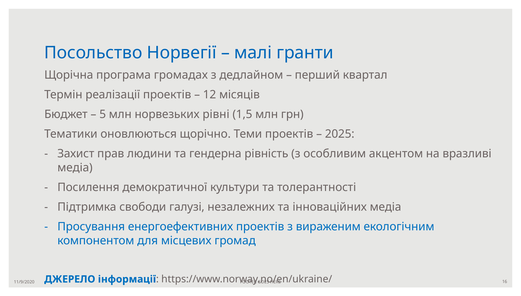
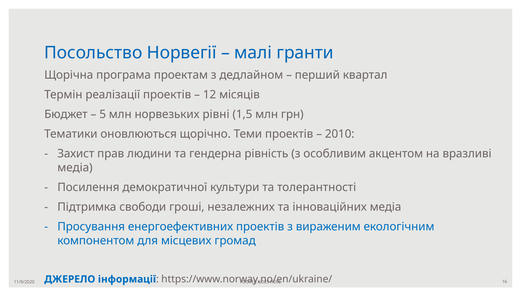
громадах: громадах -> проектам
2025: 2025 -> 2010
галузі: галузі -> гроші
